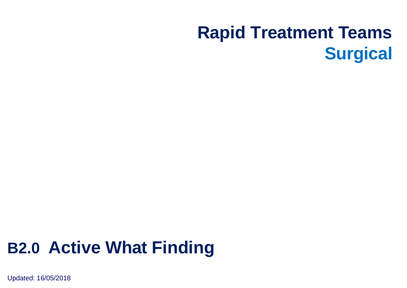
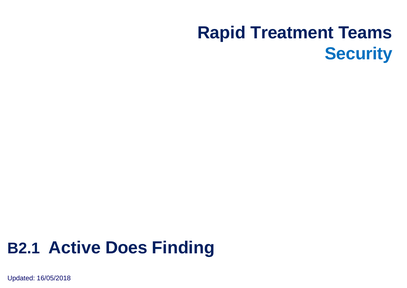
Surgical: Surgical -> Security
B2.0: B2.0 -> B2.1
What: What -> Does
